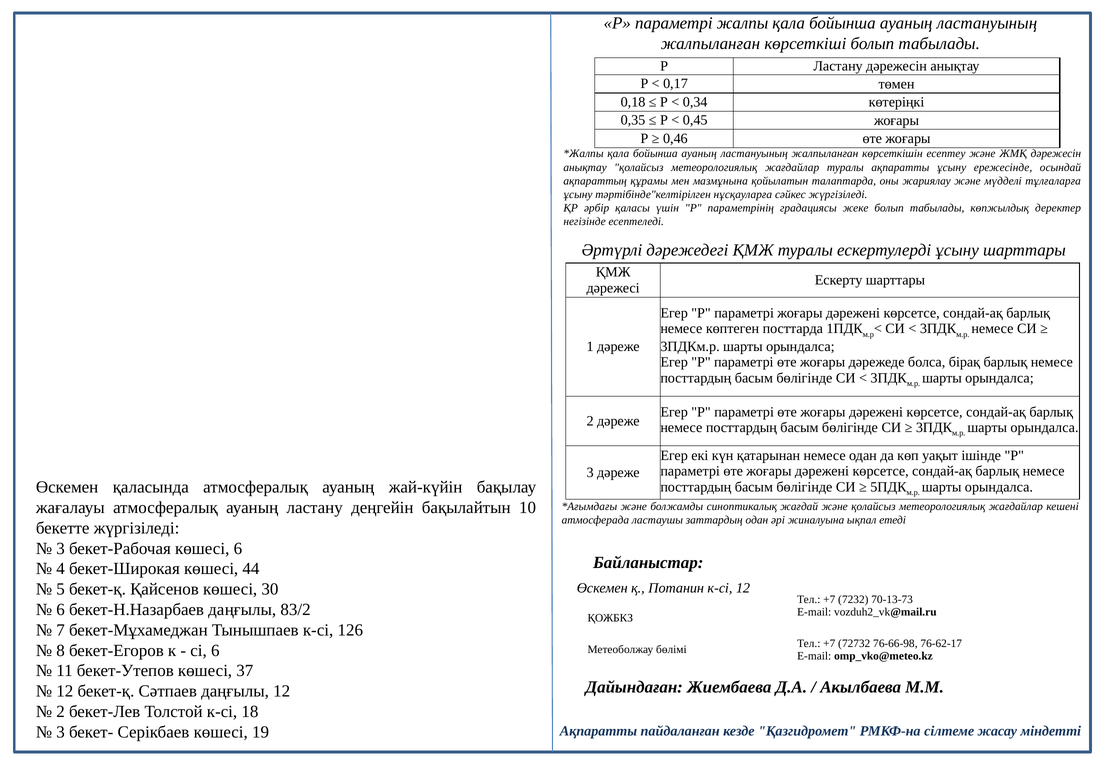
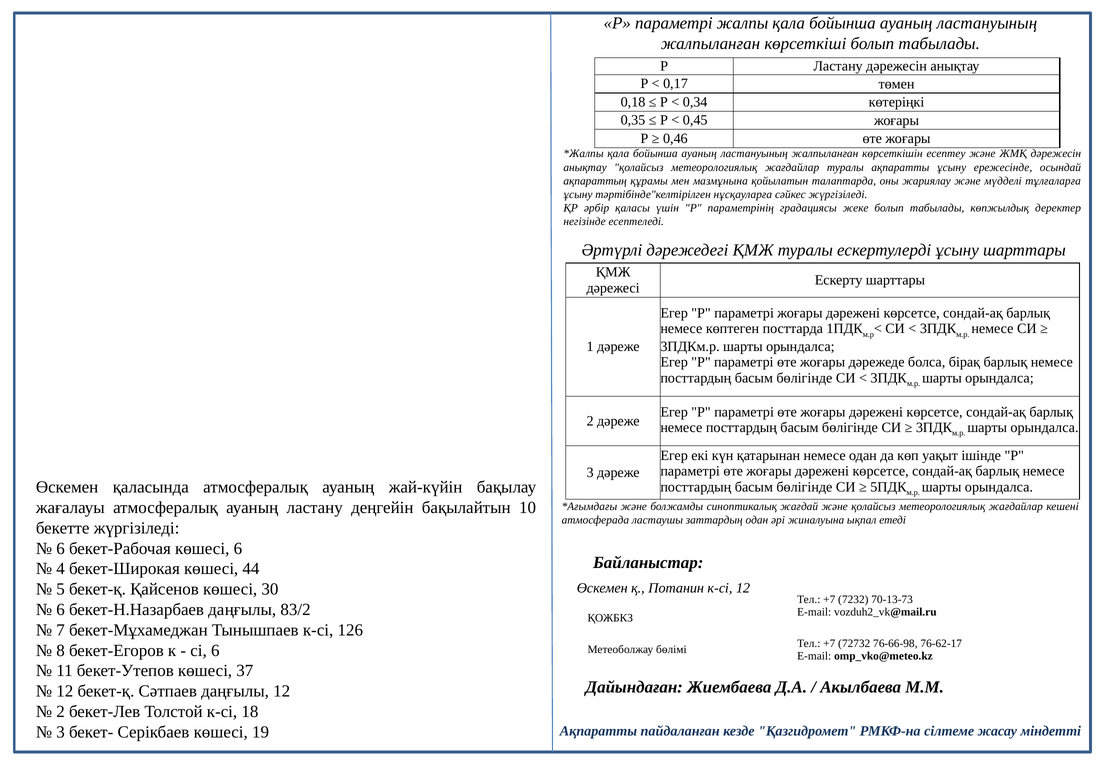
3 at (61, 548): 3 -> 6
